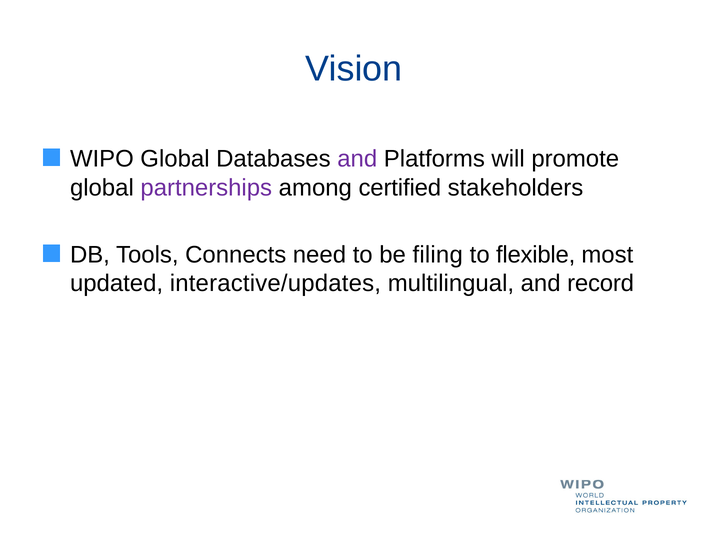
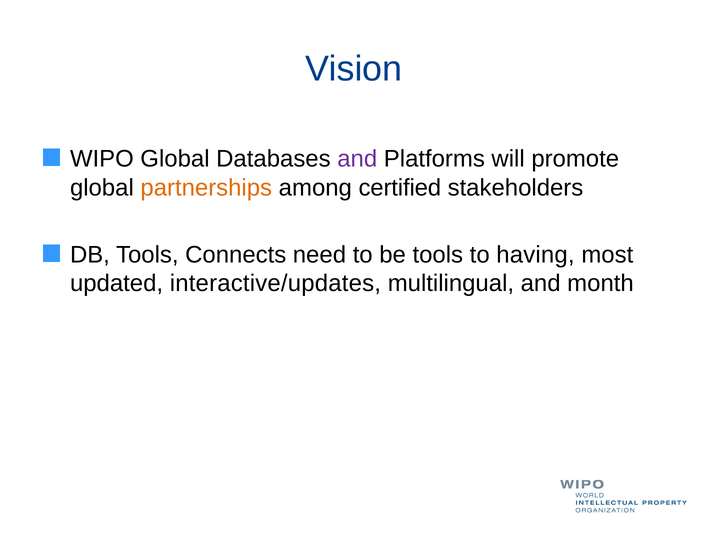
partnerships colour: purple -> orange
be filing: filing -> tools
flexible: flexible -> having
record: record -> month
